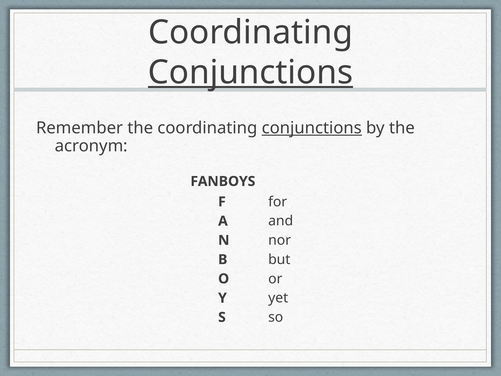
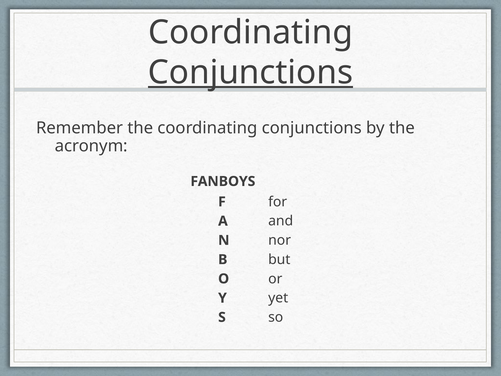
conjunctions at (312, 128) underline: present -> none
